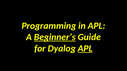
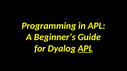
Beginner’s underline: present -> none
